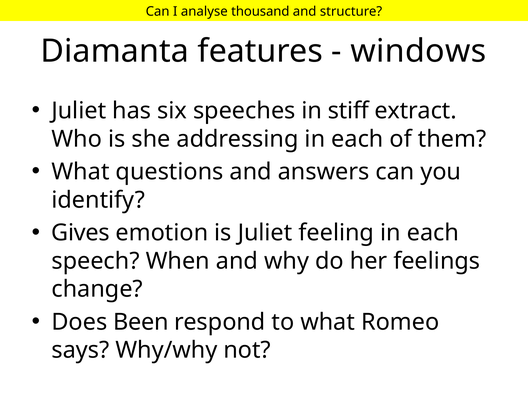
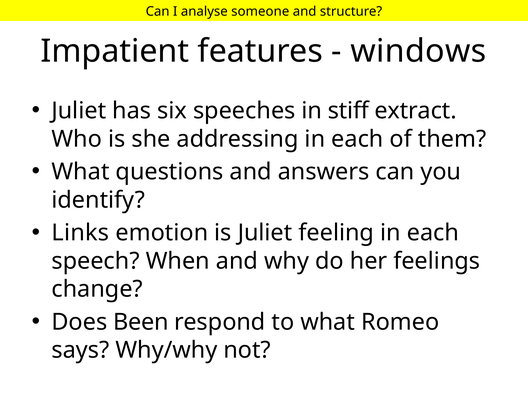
thousand: thousand -> someone
Diamanta: Diamanta -> Impatient
Gives: Gives -> Links
